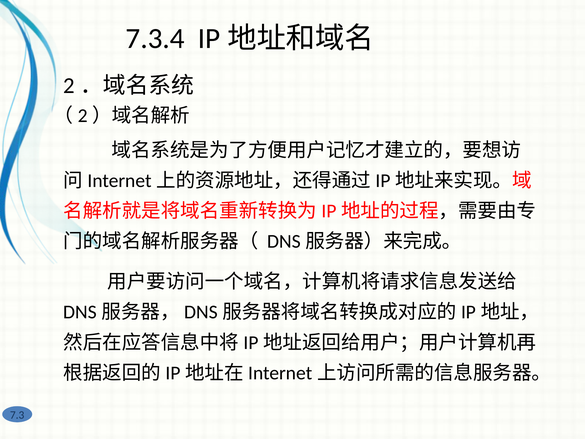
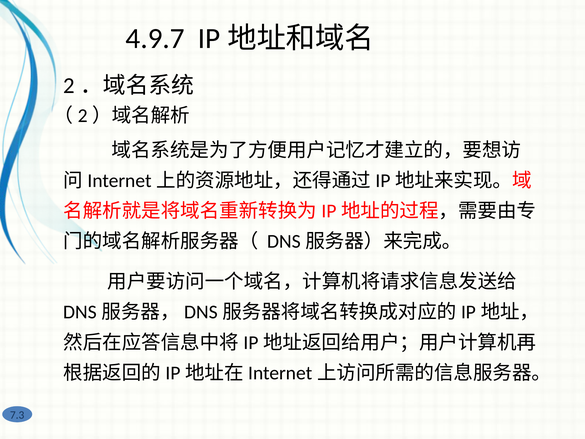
7.3.4: 7.3.4 -> 4.9.7
